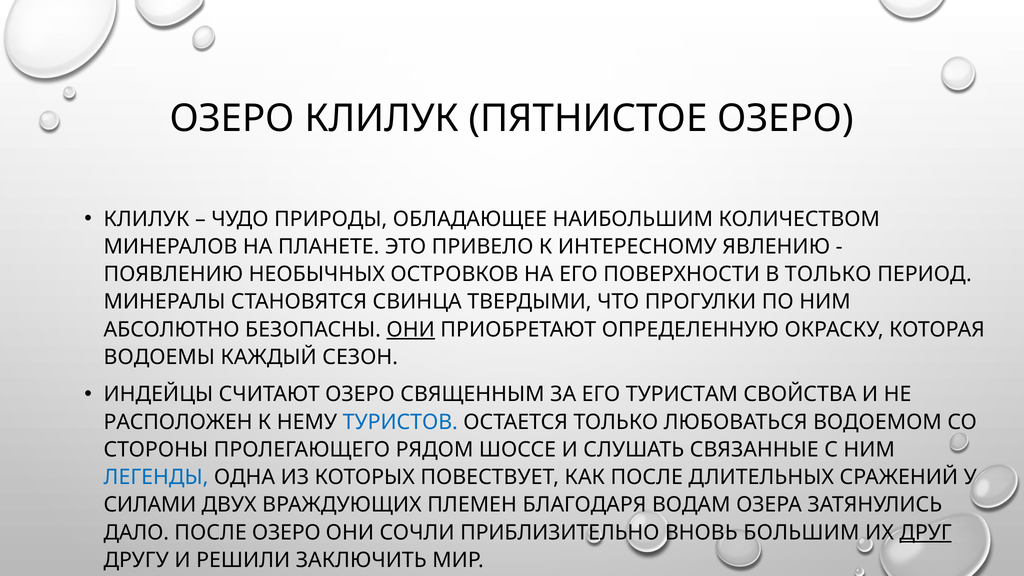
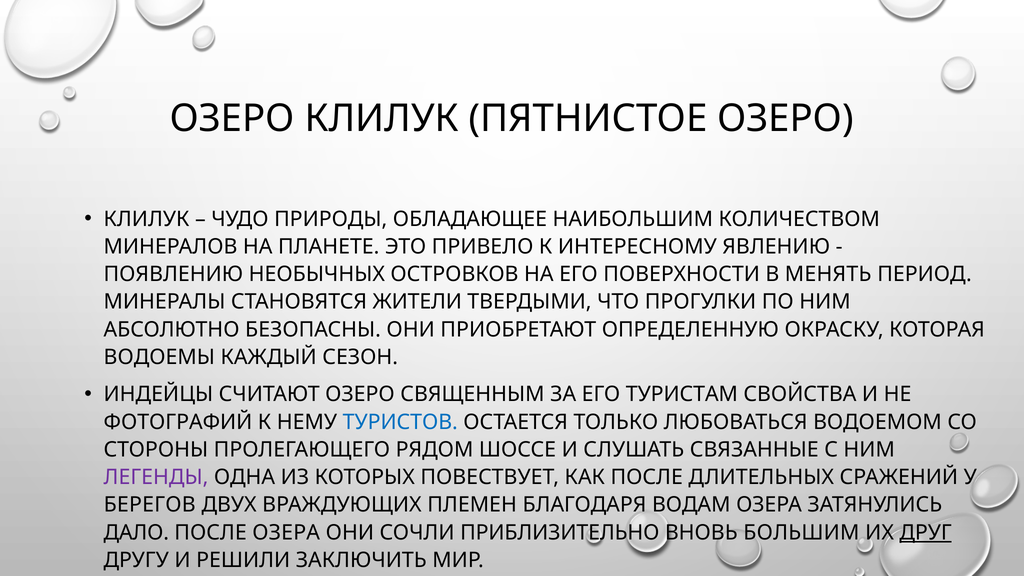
В ТОЛЬКО: ТОЛЬКО -> МЕНЯТЬ
СВИНЦА: СВИНЦА -> ЖИТЕЛИ
ОНИ at (411, 330) underline: present -> none
РАСПОЛОЖЕН: РАСПОЛОЖЕН -> ФОТОГРАФИЙ
ЛЕГЕНДЫ colour: blue -> purple
СИЛАМИ: СИЛАМИ -> БЕРЕГОВ
ПОСЛЕ ОЗЕРО: ОЗЕРО -> ОЗЕРА
